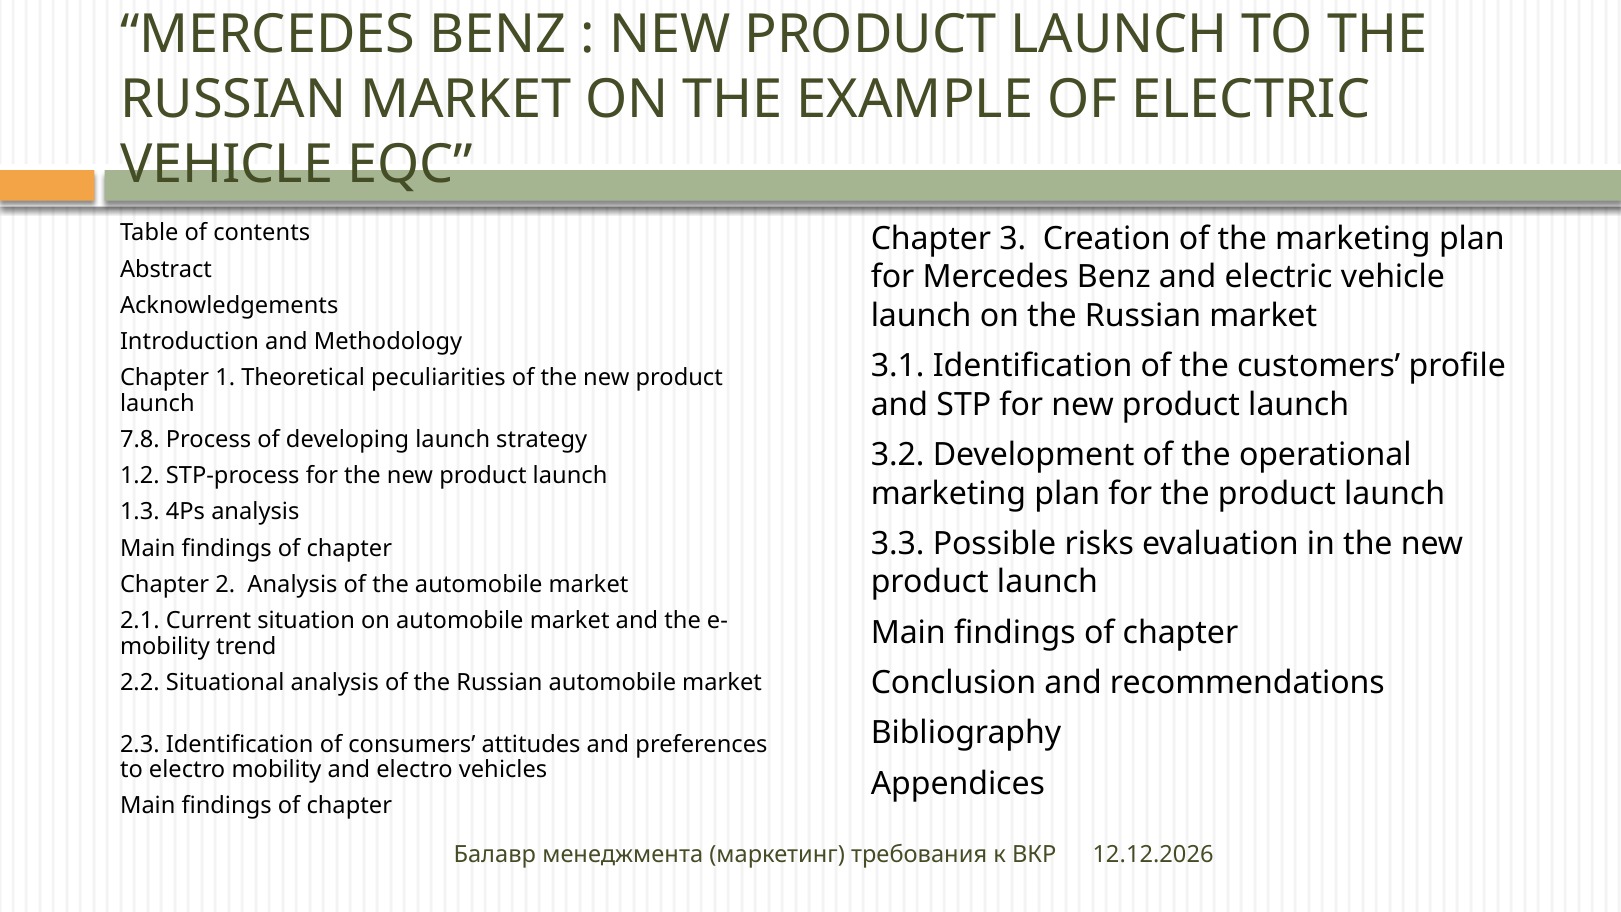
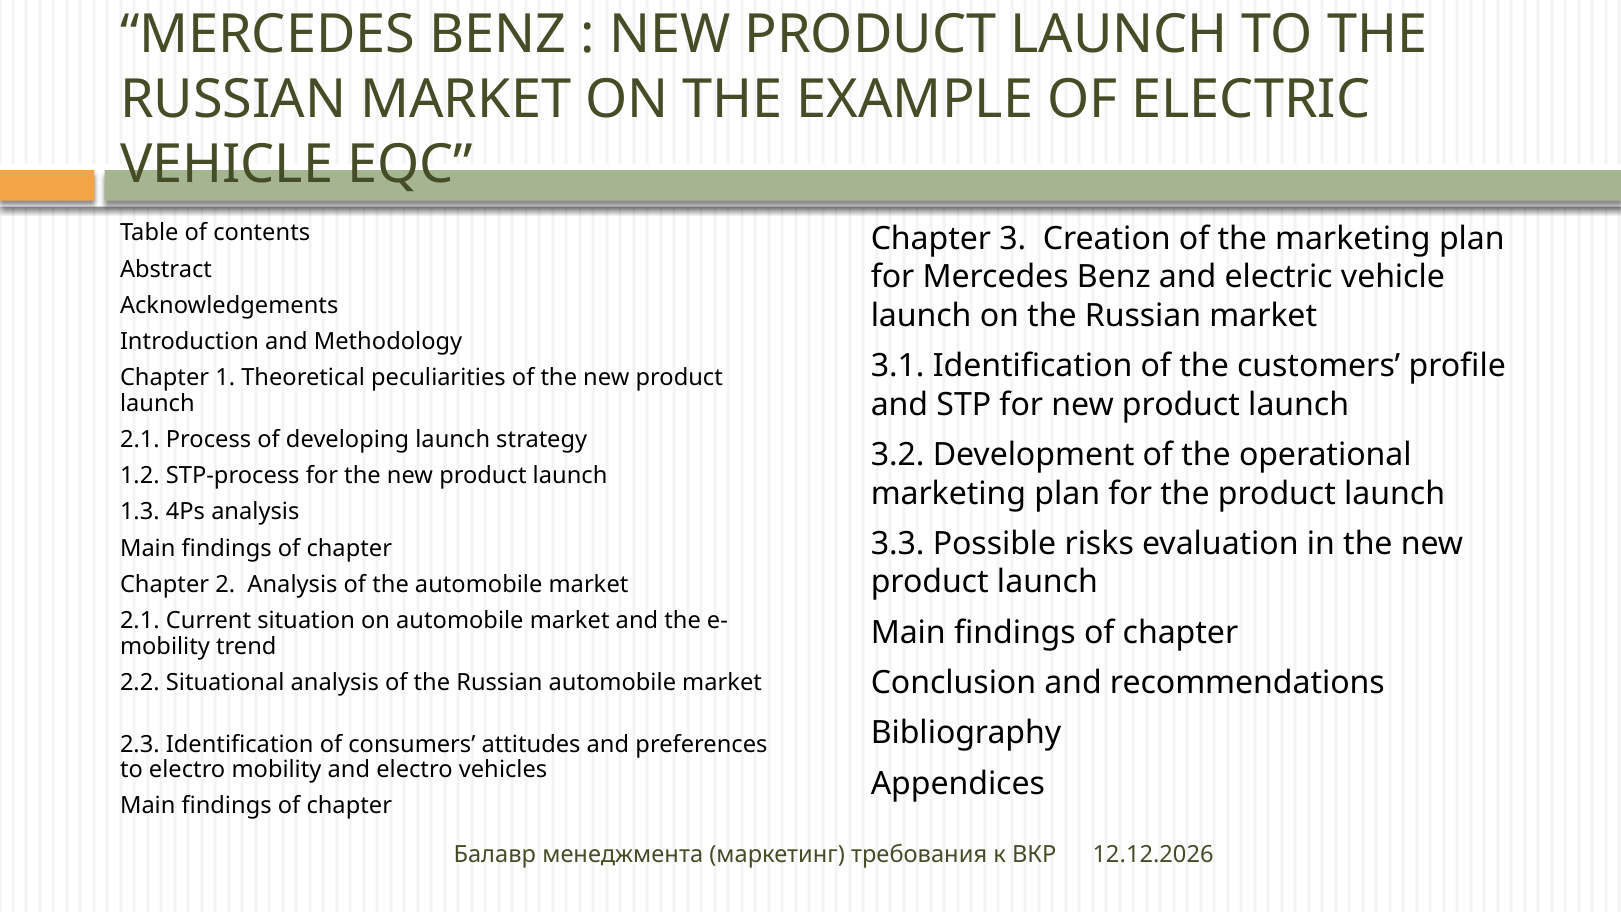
7.8 at (140, 440): 7.8 -> 2.1
